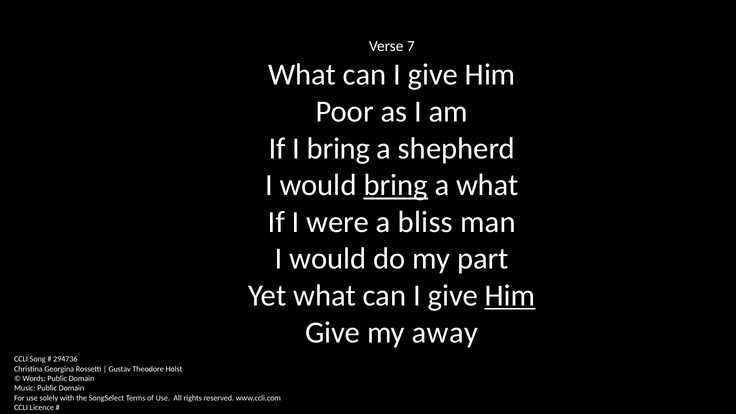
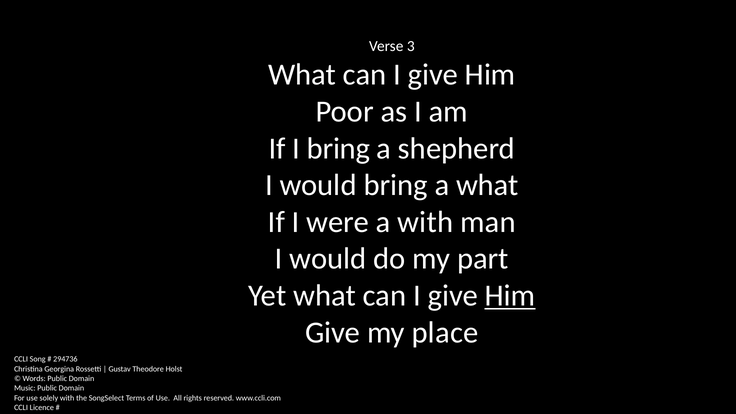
7: 7 -> 3
bring at (396, 185) underline: present -> none
a bliss: bliss -> with
away: away -> place
